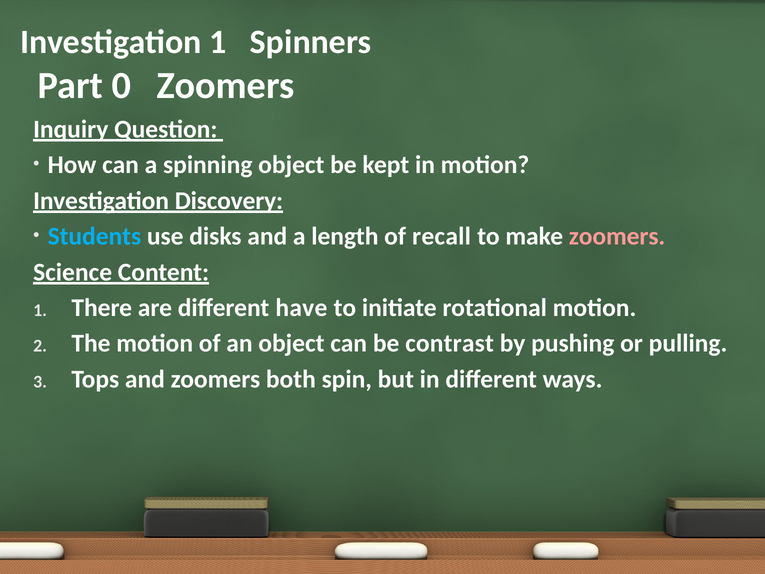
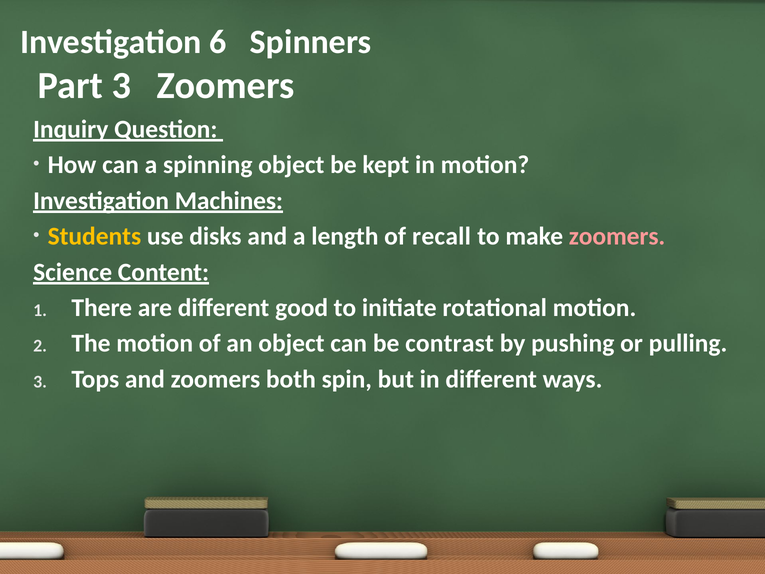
Investigation 1: 1 -> 6
Part 0: 0 -> 3
Discovery: Discovery -> Machines
Students colour: light blue -> yellow
have: have -> good
